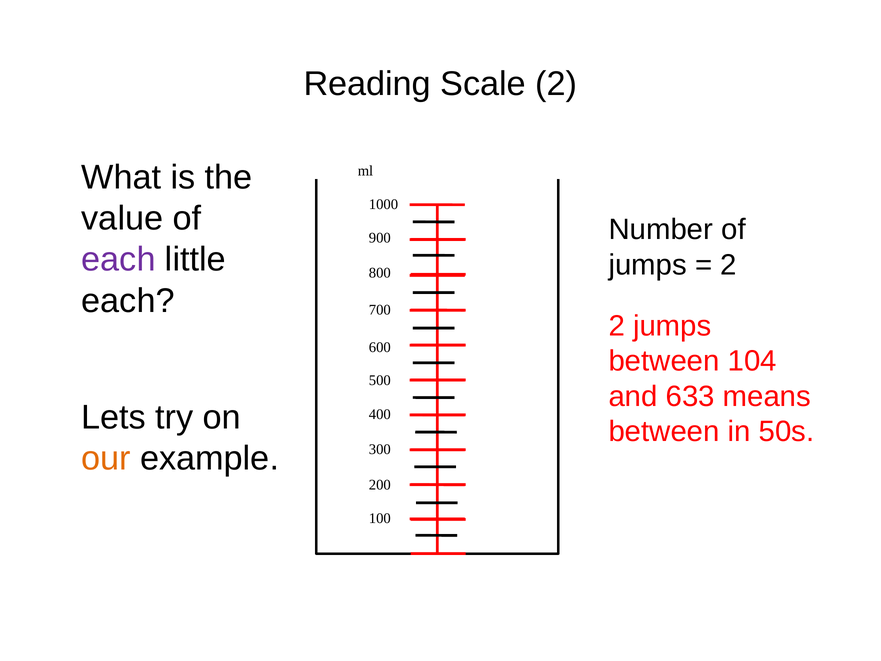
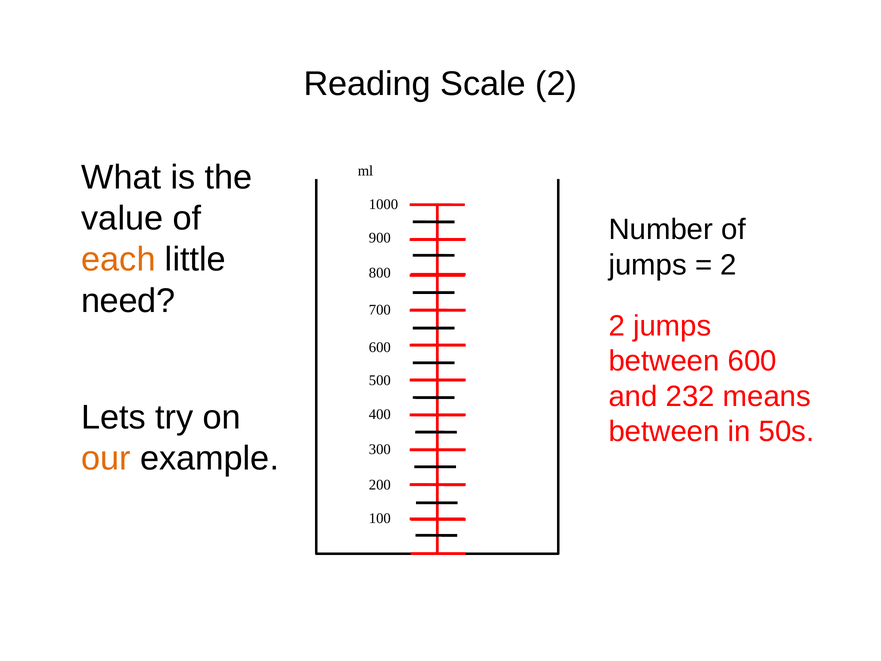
each at (119, 260) colour: purple -> orange
each at (128, 301): each -> need
between 104: 104 -> 600
633: 633 -> 232
